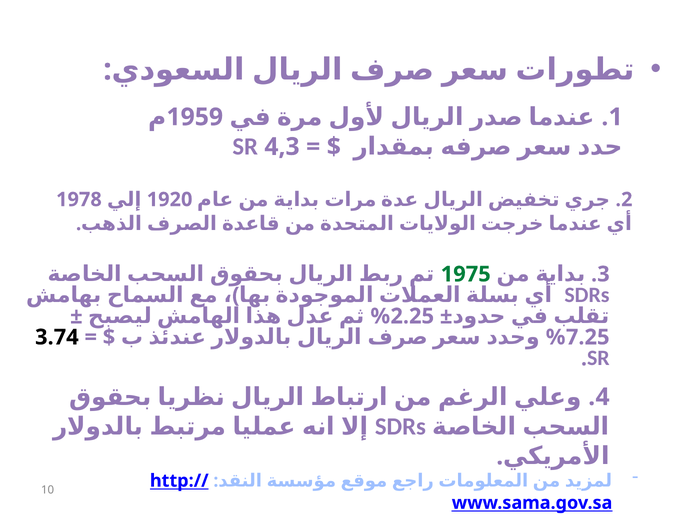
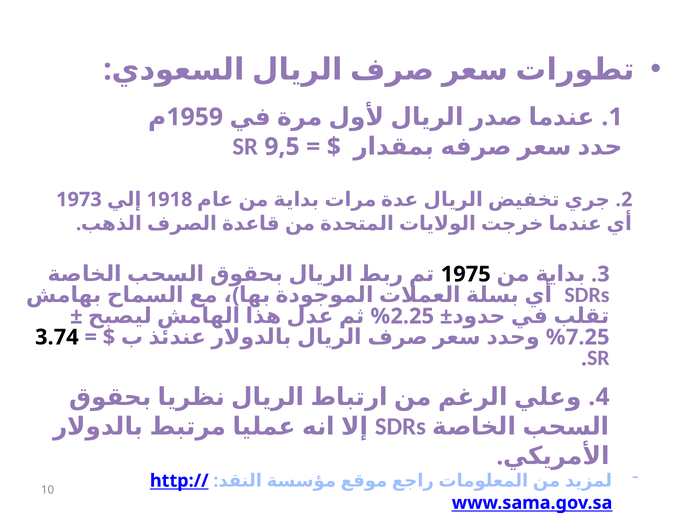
4,3: 4,3 -> 9,5
1978: 1978 -> 1973
1920: 1920 -> 1918
1975 colour: green -> black
